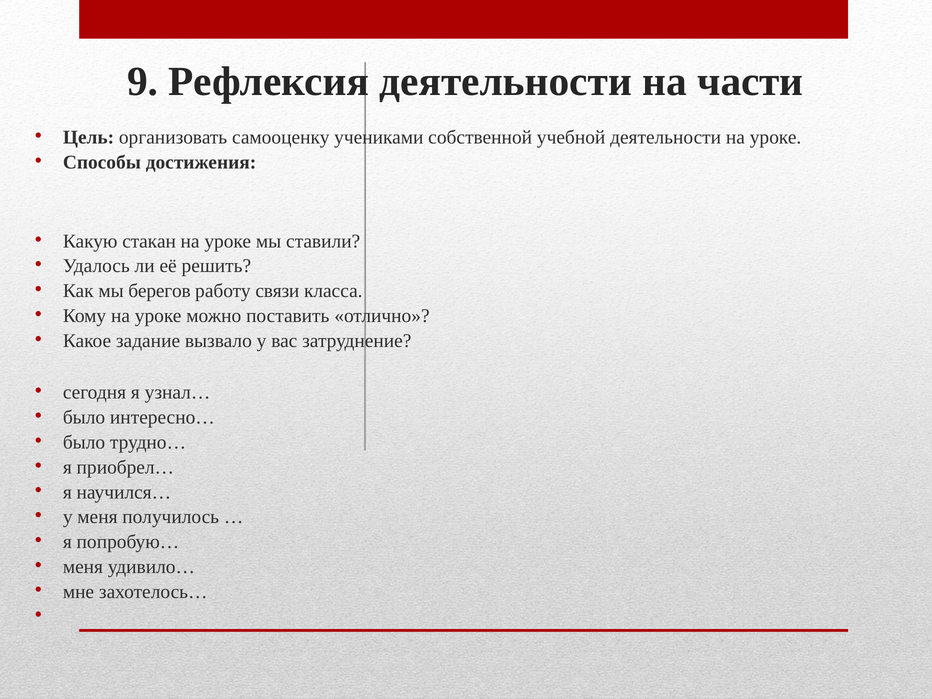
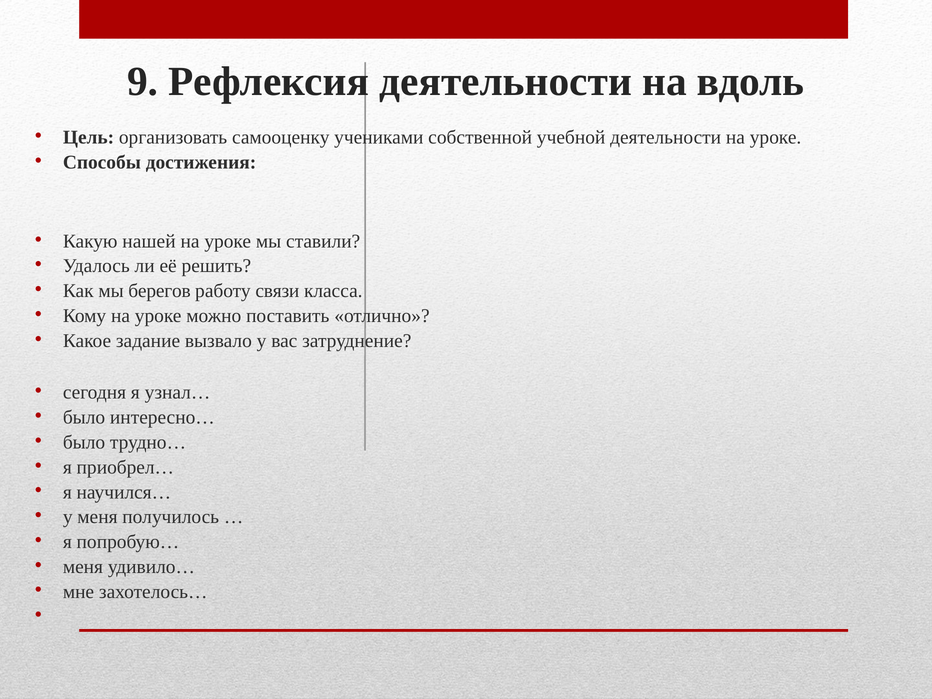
части: части -> вдоль
стакан: стакан -> нашей
